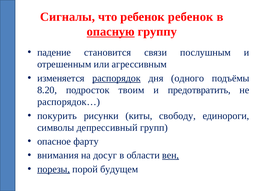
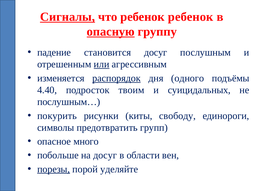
Сигналы underline: none -> present
становится связи: связи -> досуг
или underline: none -> present
8.20: 8.20 -> 4.40
предотвратить: предотвратить -> суицидальных
распорядок…: распорядок… -> послушным…
депрессивный: депрессивный -> предотвратить
фарту: фарту -> много
внимания: внимания -> побольше
вен underline: present -> none
будущем: будущем -> уделяйте
